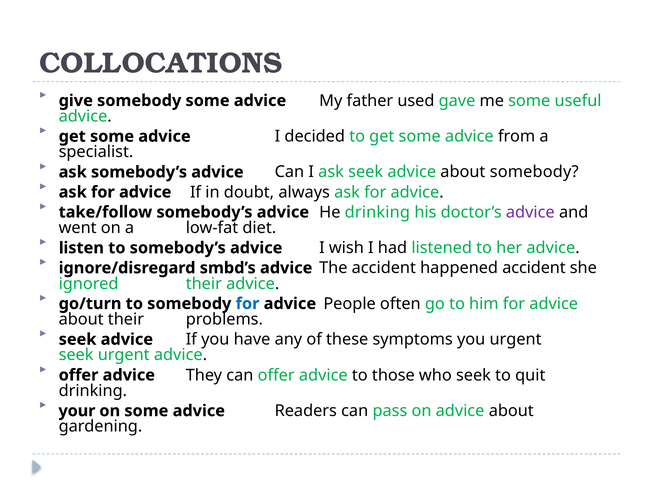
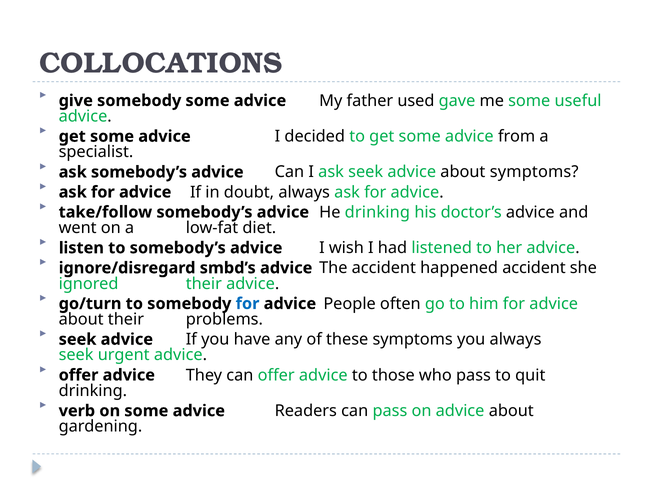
about somebody: somebody -> symptoms
advice at (530, 212) colour: purple -> black
you urgent: urgent -> always
who seek: seek -> pass
your: your -> verb
